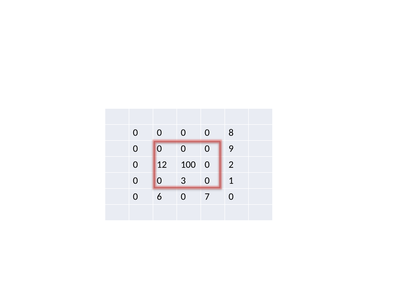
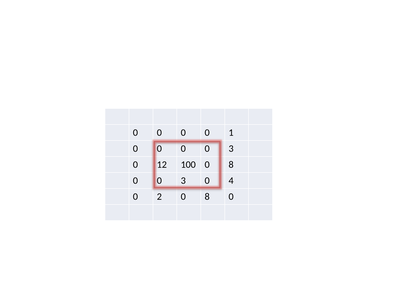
8: 8 -> 1
9 at (231, 148): 9 -> 3
2 at (231, 164): 2 -> 8
1: 1 -> 4
6: 6 -> 2
7 at (207, 196): 7 -> 8
